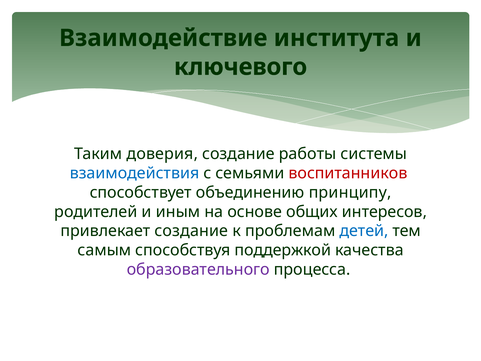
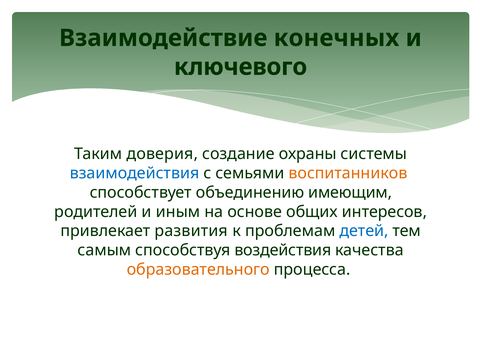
института: института -> конечных
работы: работы -> охраны
воспитанников colour: red -> orange
принципу: принципу -> имеющим
привлекает создание: создание -> развития
поддержкой: поддержкой -> воздействия
образовательного colour: purple -> orange
